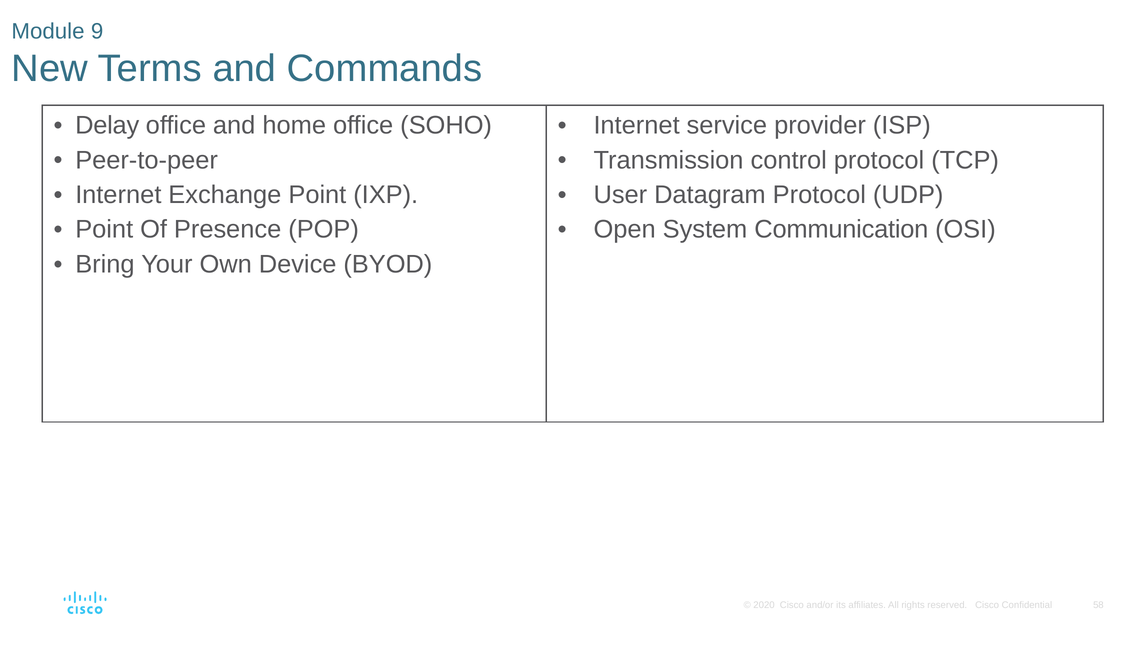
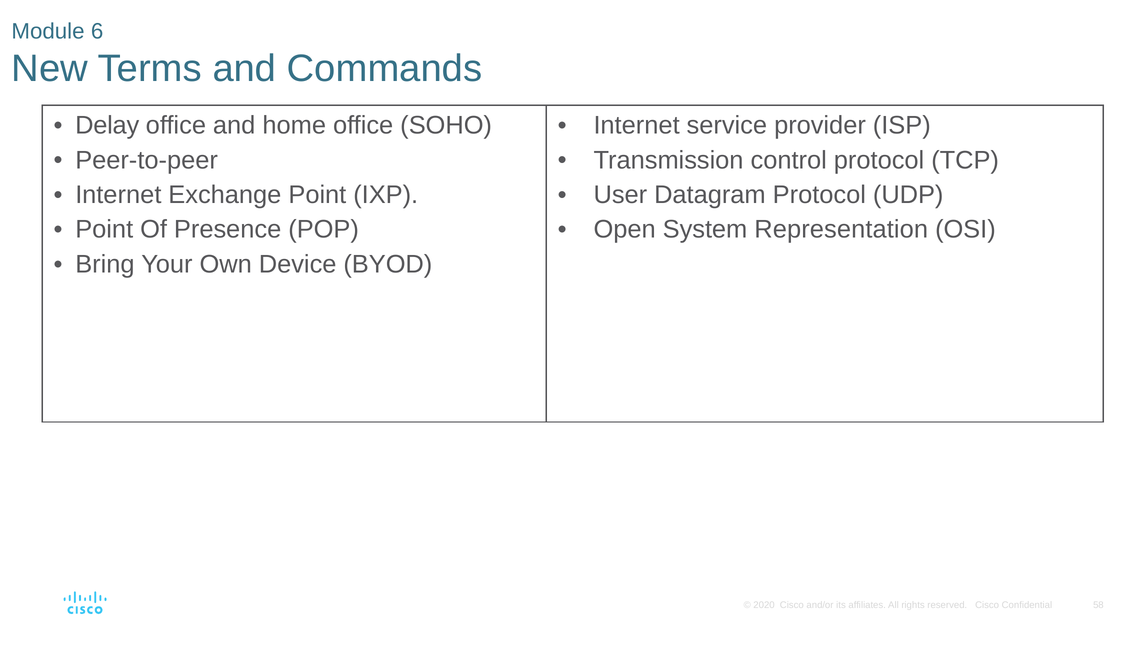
9: 9 -> 6
Communication: Communication -> Representation
